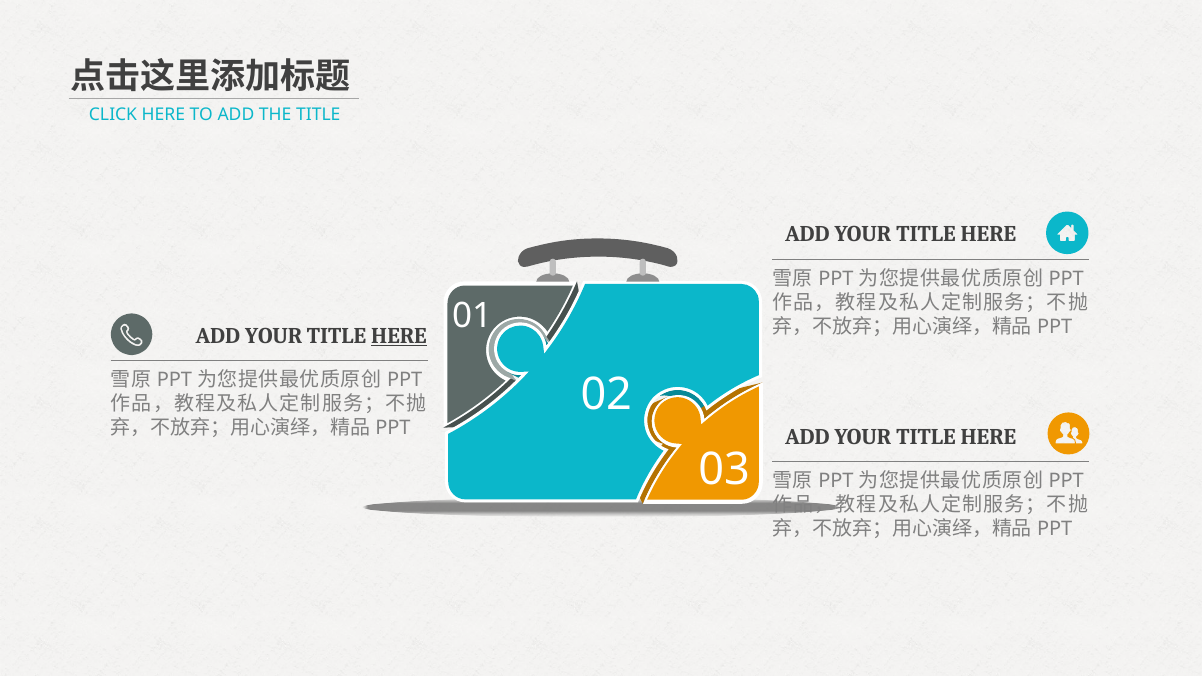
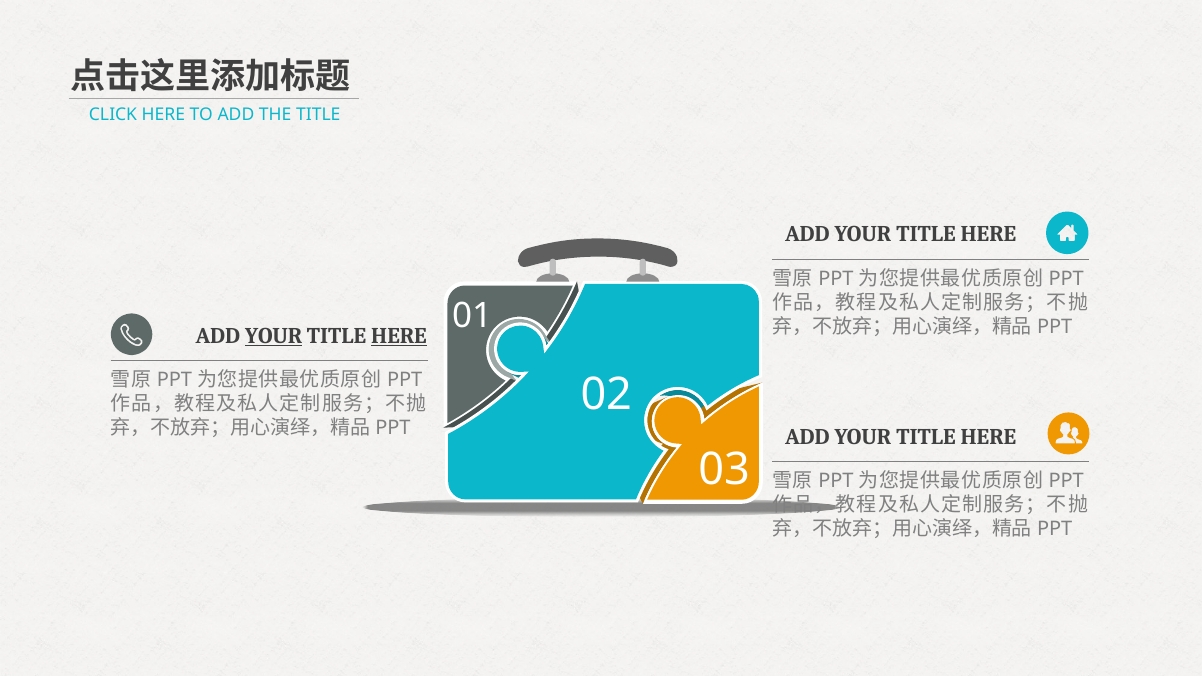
YOUR at (274, 336) underline: none -> present
